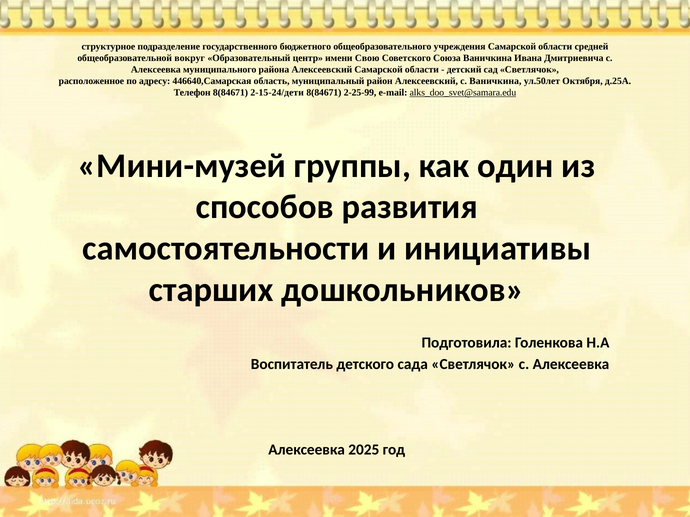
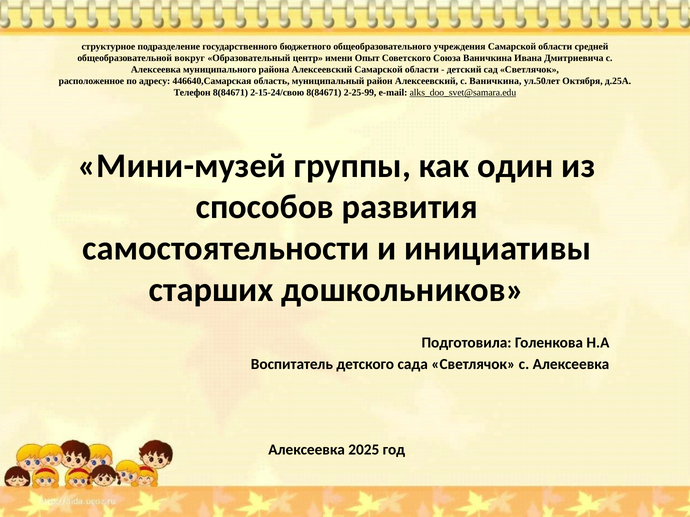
Свою: Свою -> Опыт
2-15-24/дети: 2-15-24/дети -> 2-15-24/свою
